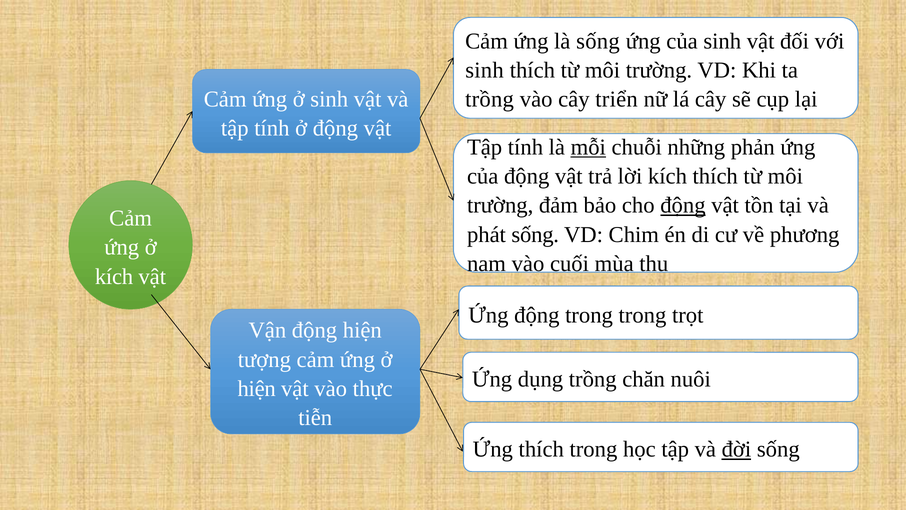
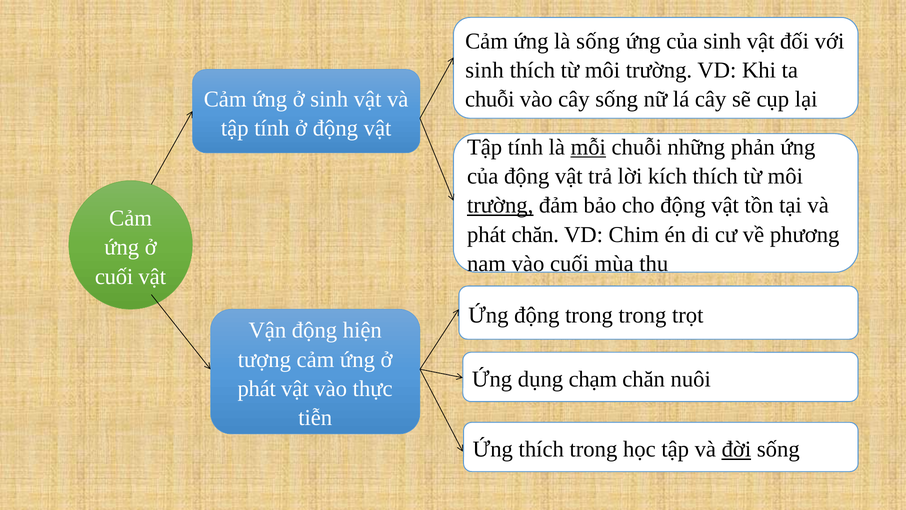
trồng at (490, 99): trồng -> chuỗi
cây triển: triển -> sống
trường at (500, 205) underline: none -> present
động at (683, 205) underline: present -> none
phát sống: sống -> chăn
kích at (114, 276): kích -> cuối
dụng trồng: trồng -> chạm
hiện at (257, 388): hiện -> phát
